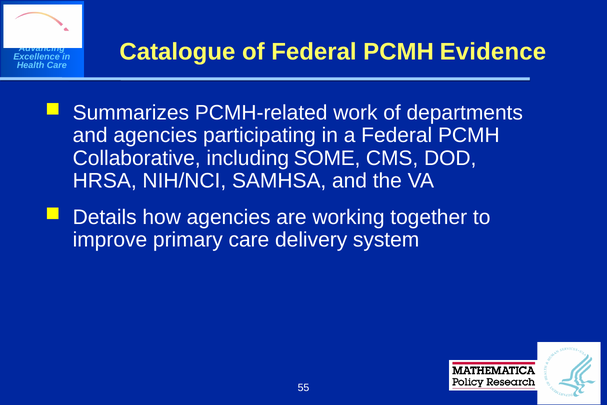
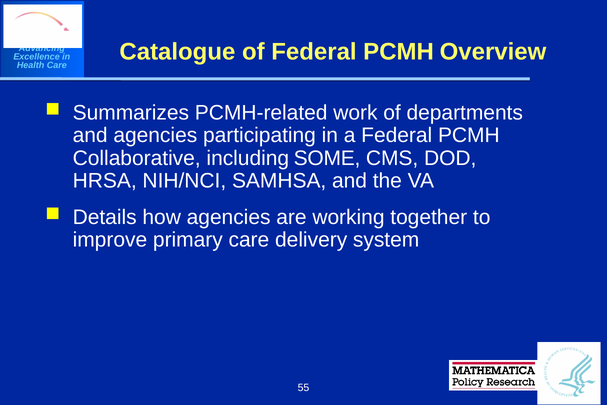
Evidence: Evidence -> Overview
